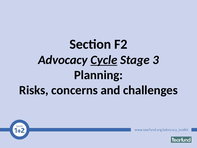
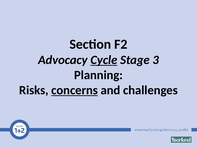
concerns underline: none -> present
